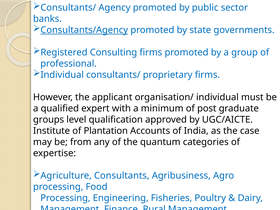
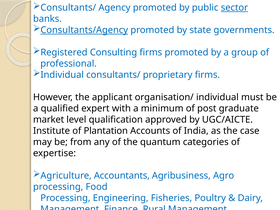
sector underline: none -> present
groups: groups -> market
Agriculture Consultants: Consultants -> Accountants
